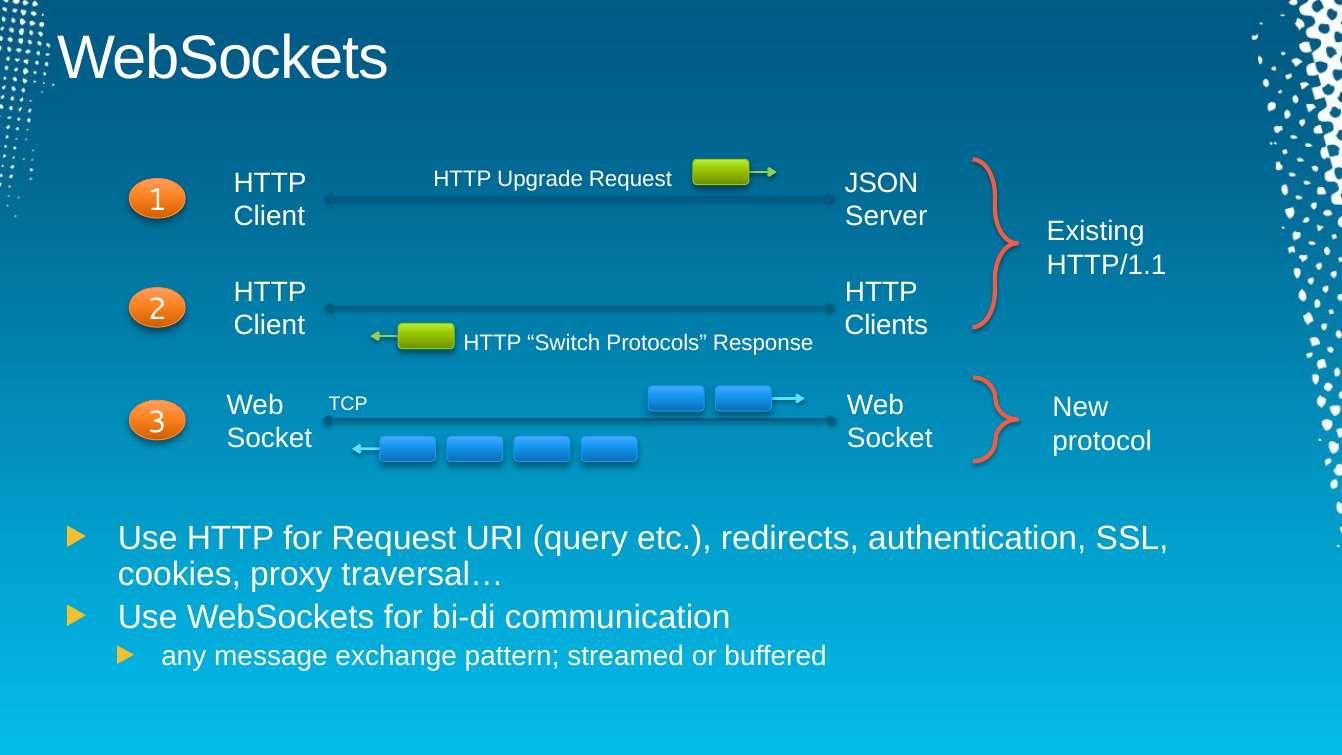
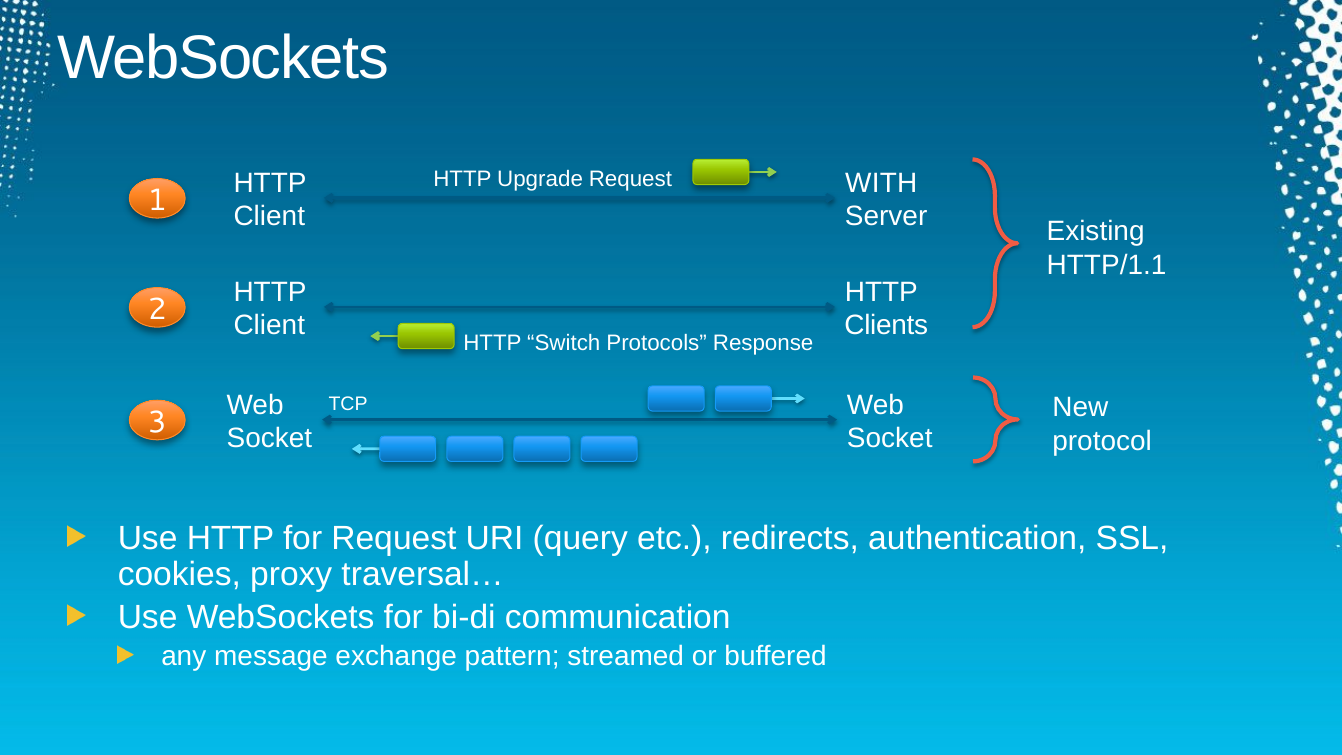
JSON: JSON -> WITH
